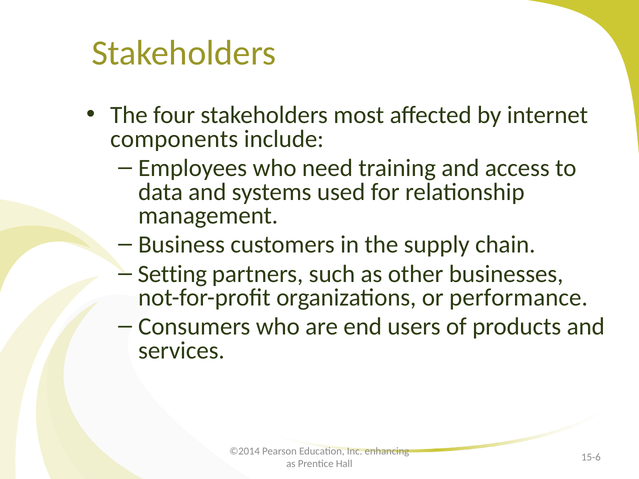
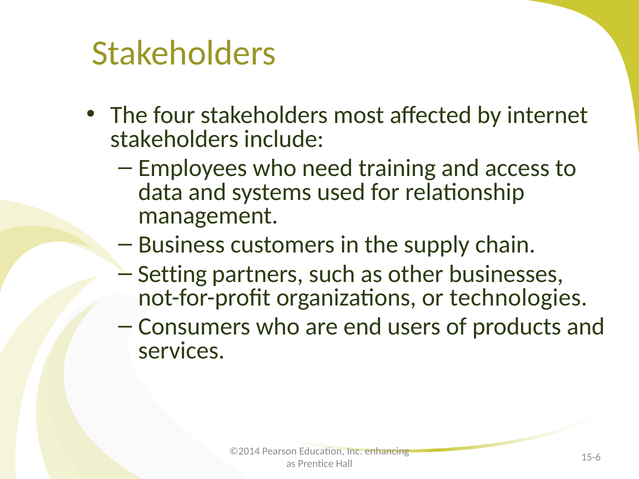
components at (174, 139): components -> stakeholders
performance: performance -> technologies
